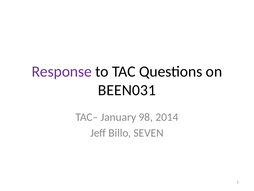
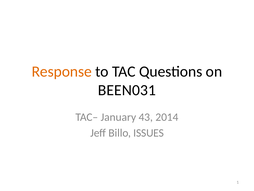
Response colour: purple -> orange
98: 98 -> 43
SEVEN: SEVEN -> ISSUES
